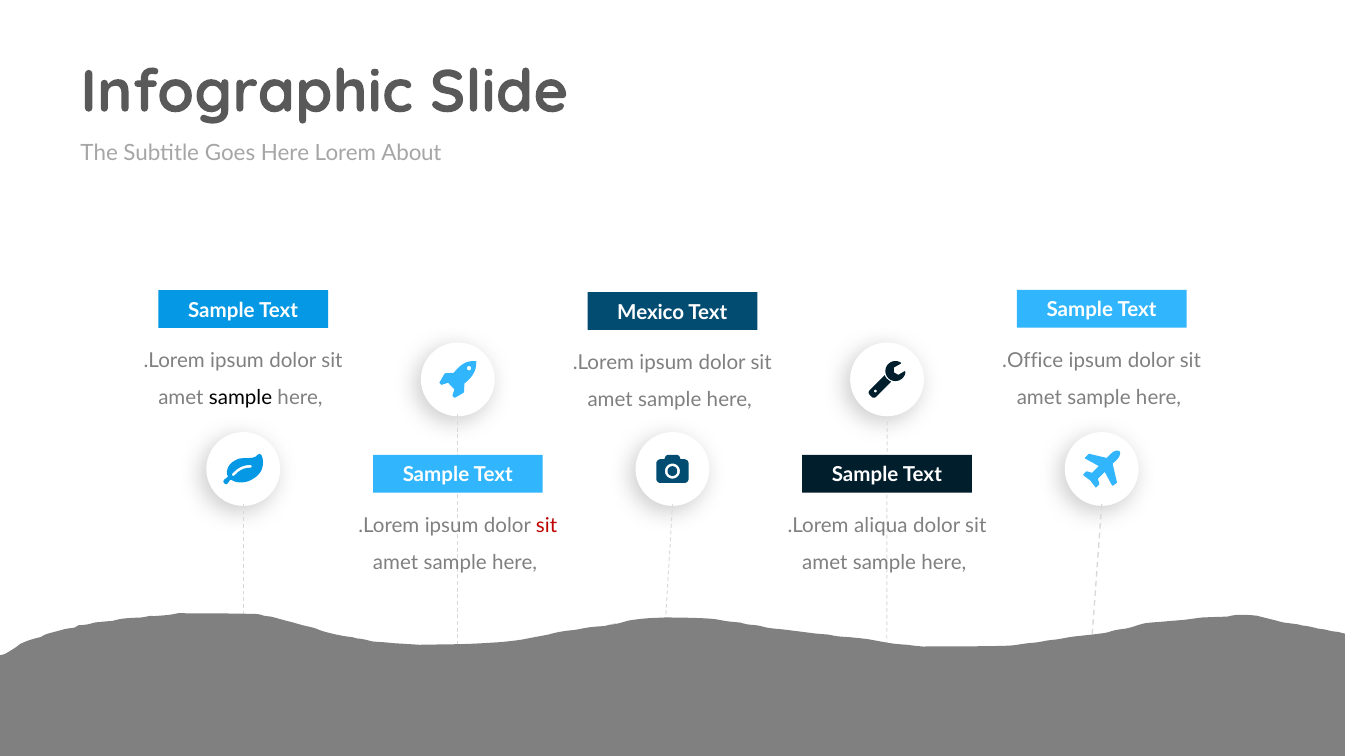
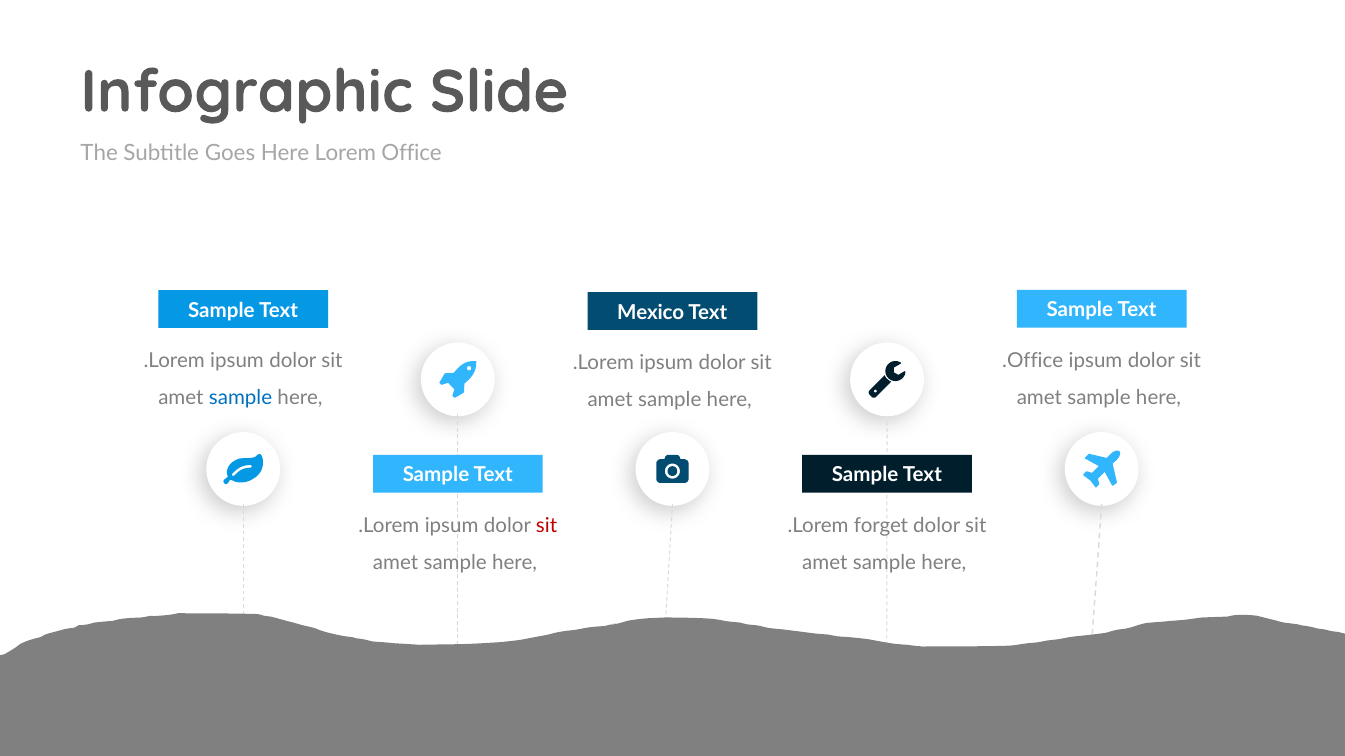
About: About -> Office
sample at (241, 398) colour: black -> blue
aliqua: aliqua -> forget
